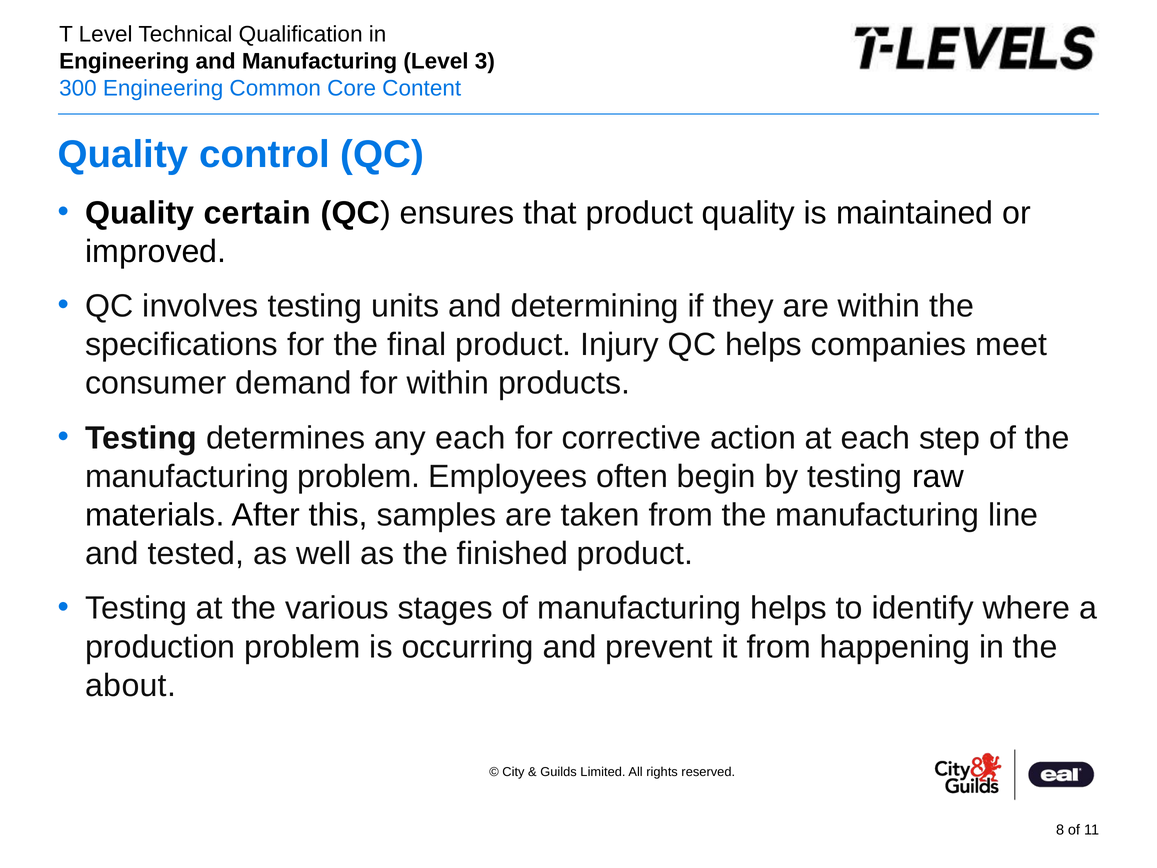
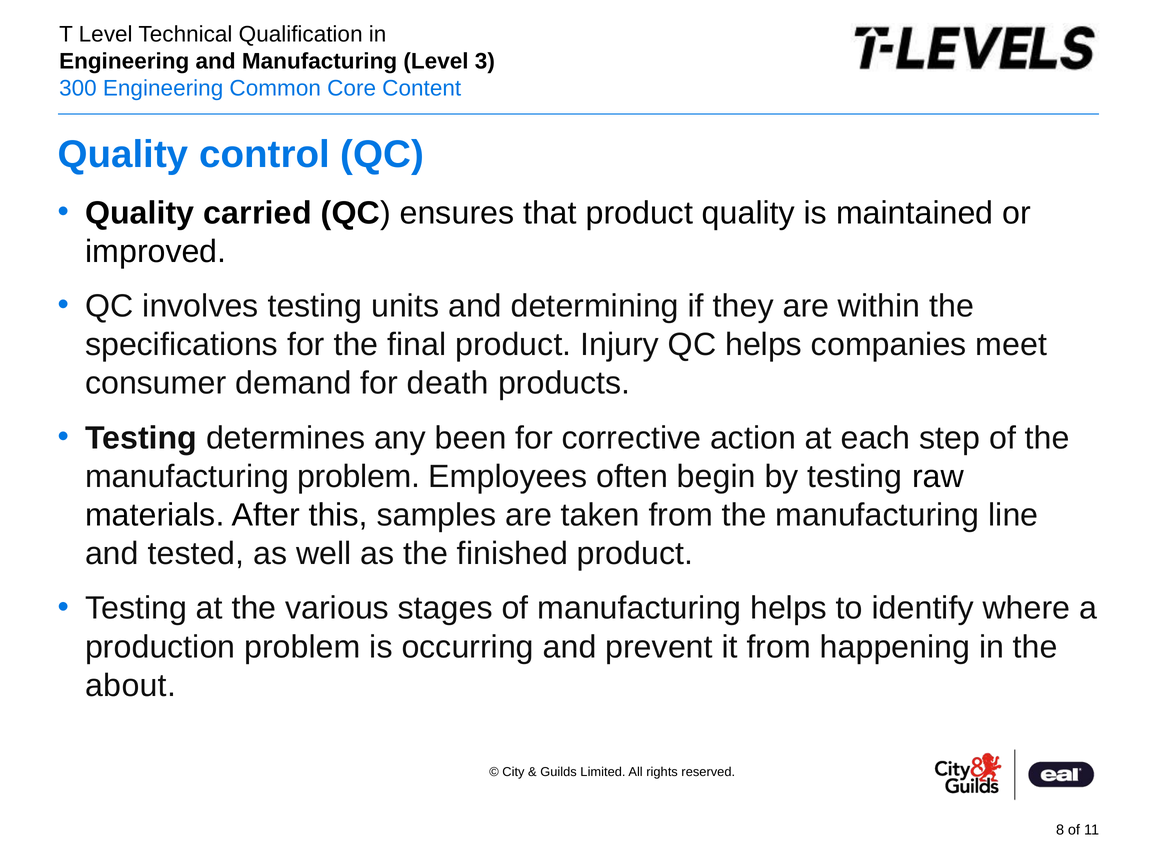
certain: certain -> carried
for within: within -> death
any each: each -> been
